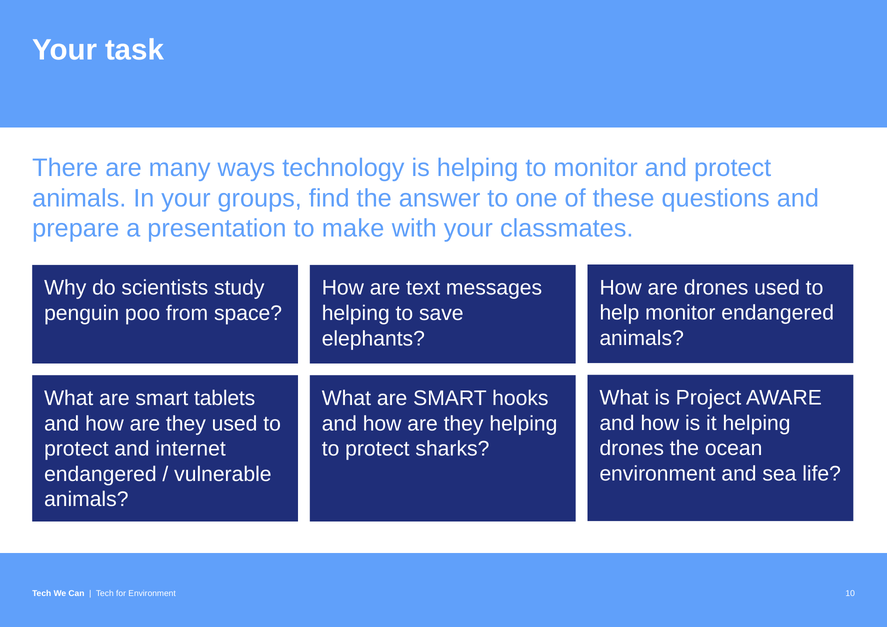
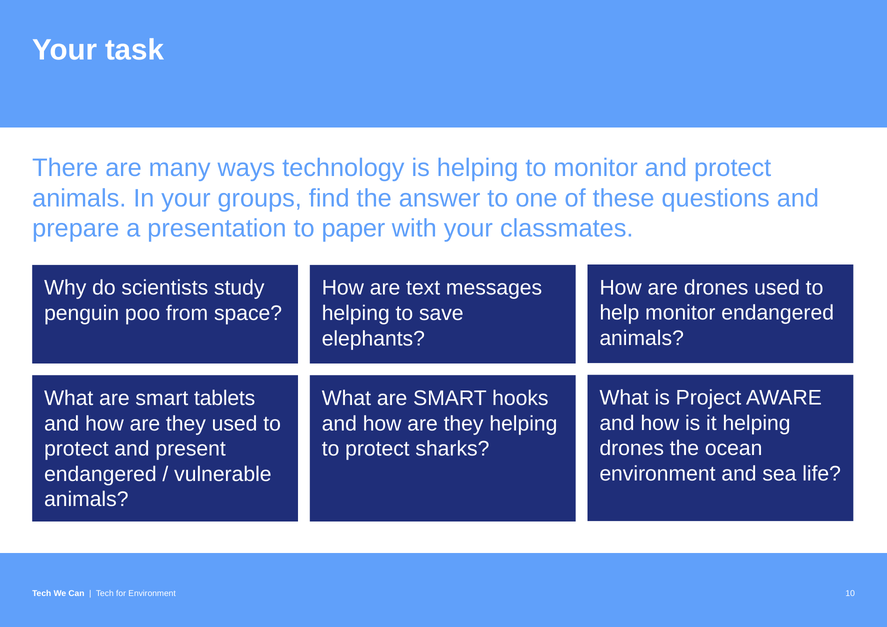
make: make -> paper
internet: internet -> present
